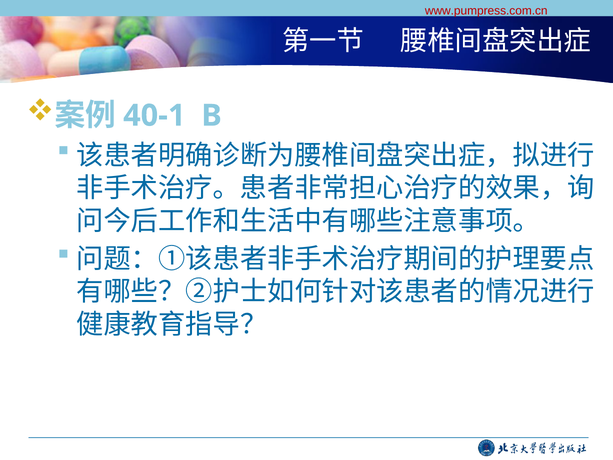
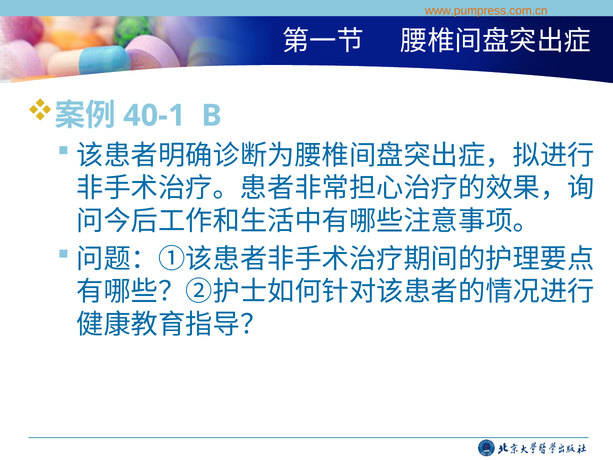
www.pumpress.com.cn colour: red -> orange
